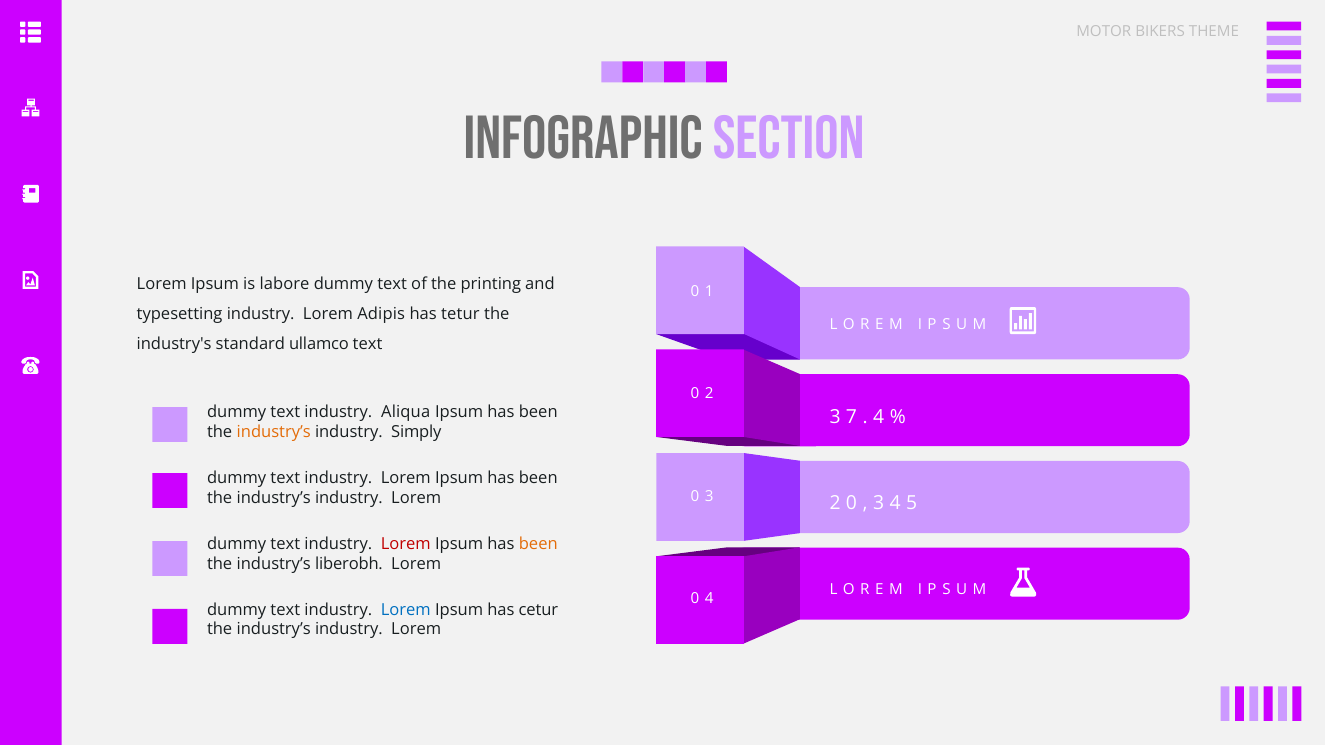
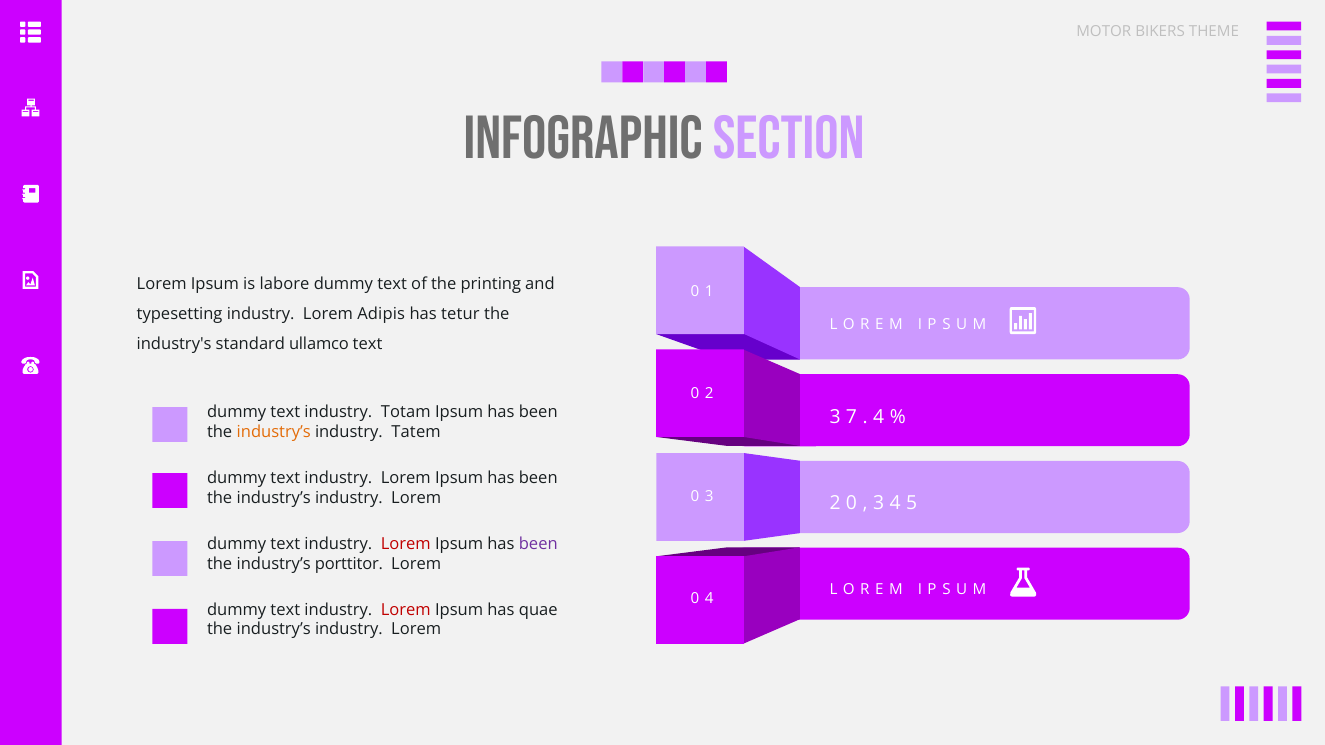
Aliqua: Aliqua -> Totam
Simply: Simply -> Tatem
been at (538, 544) colour: orange -> purple
liberobh: liberobh -> porttitor
Lorem at (406, 610) colour: blue -> red
cetur: cetur -> quae
